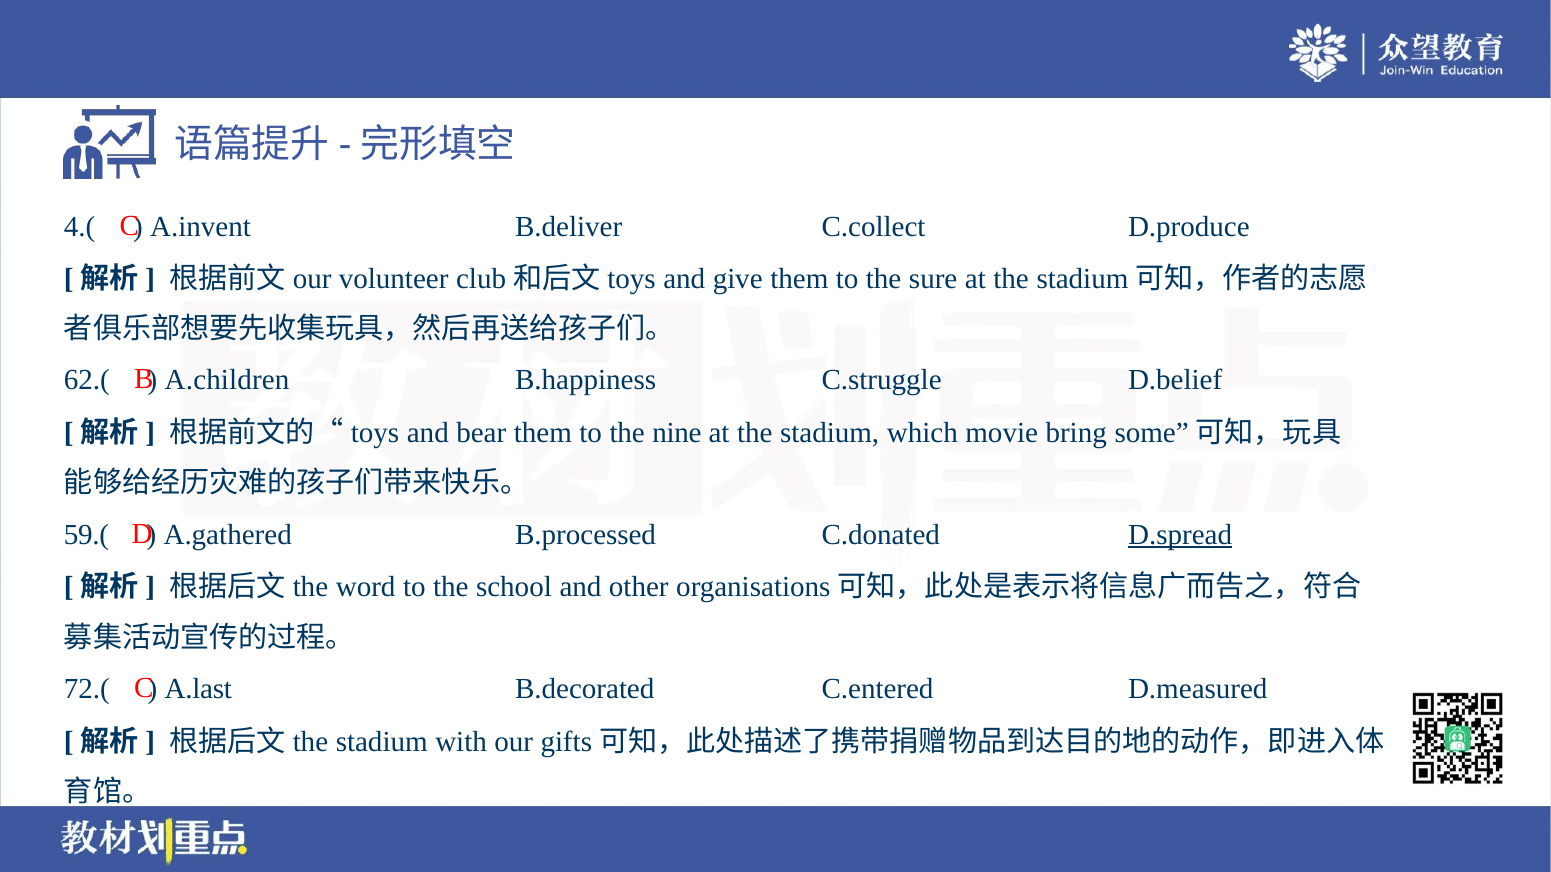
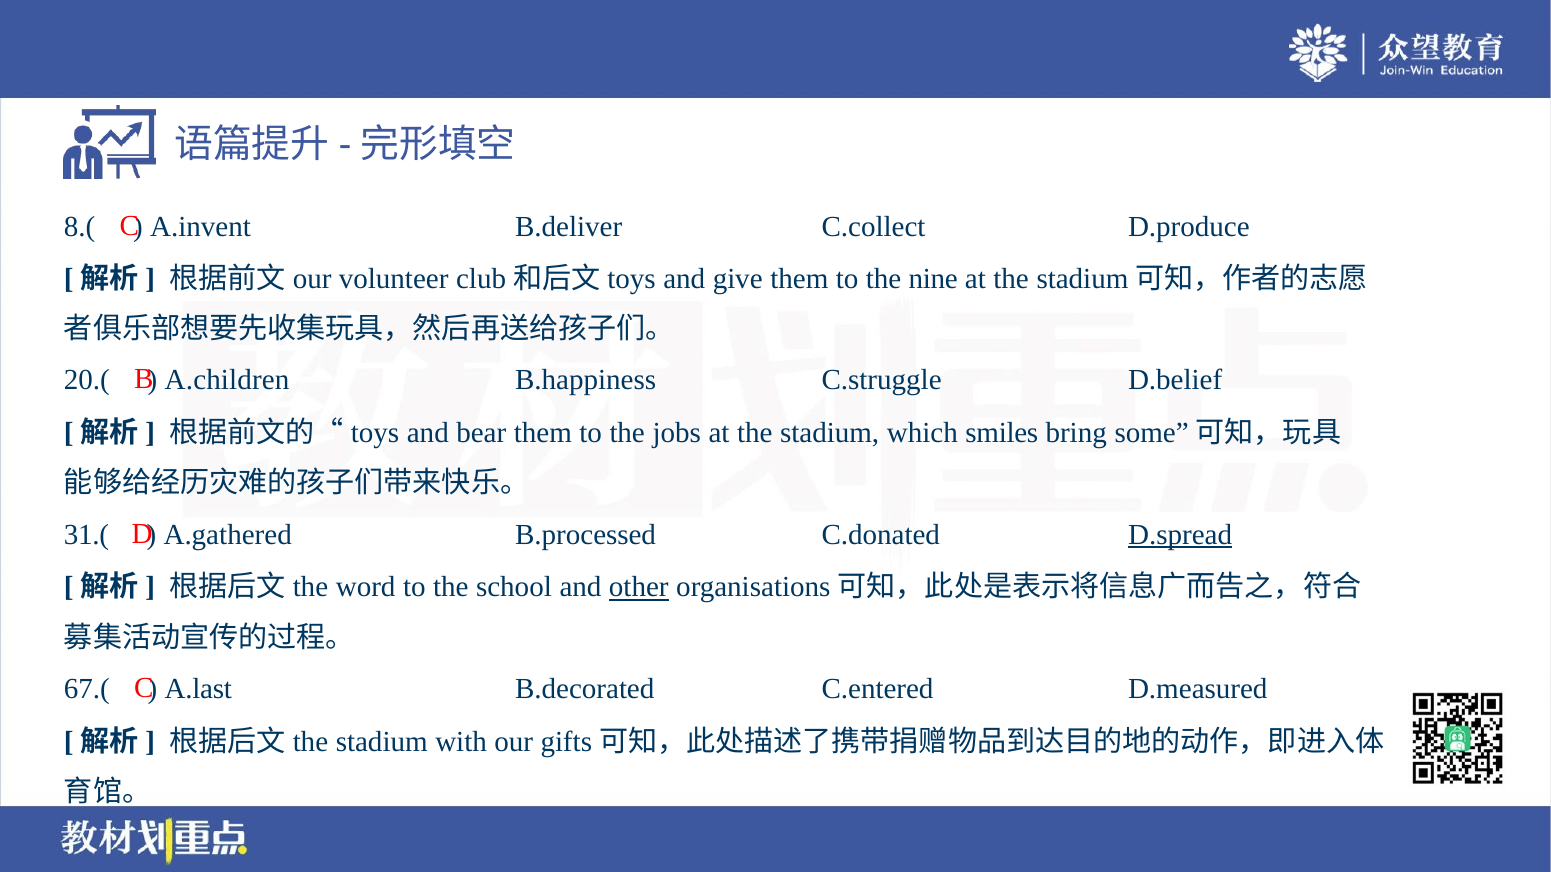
4.(: 4.( -> 8.(
sure: sure -> nine
62.(: 62.( -> 20.(
nine: nine -> jobs
movie: movie -> smiles
59.(: 59.( -> 31.(
other underline: none -> present
72.(: 72.( -> 67.(
